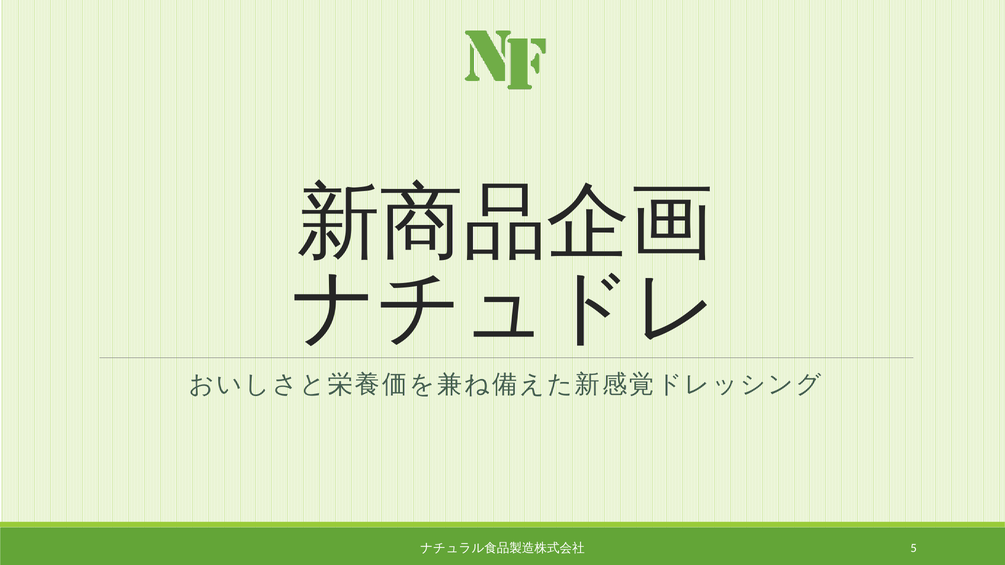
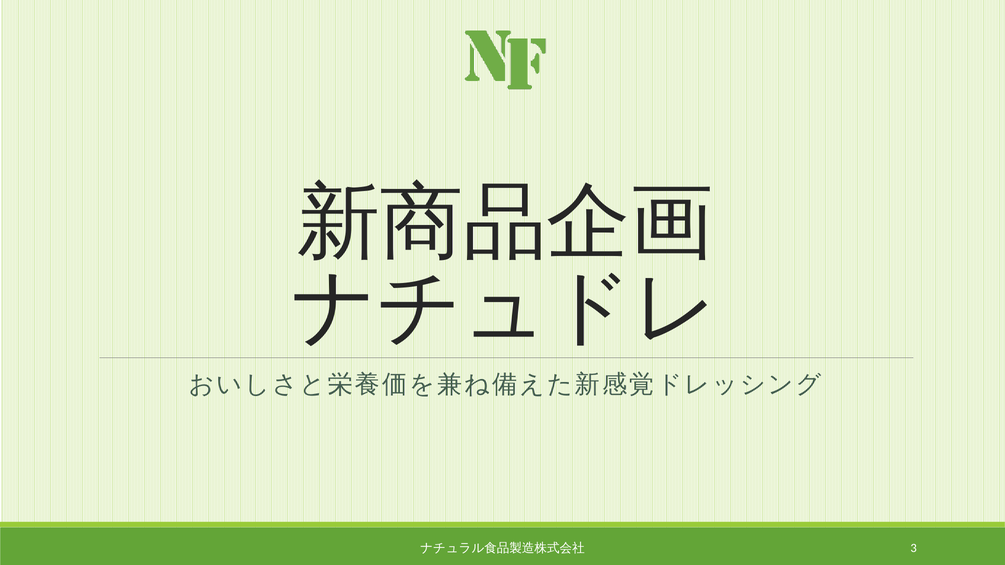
5: 5 -> 3
